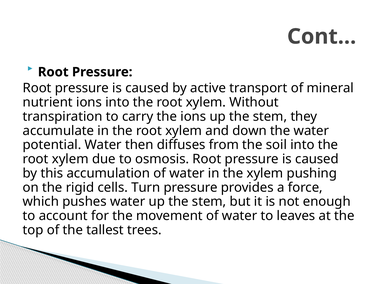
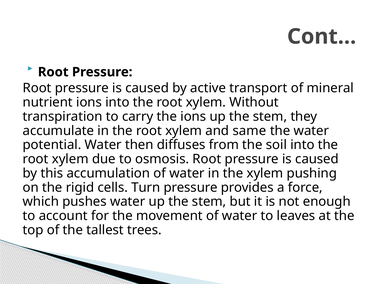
down: down -> same
